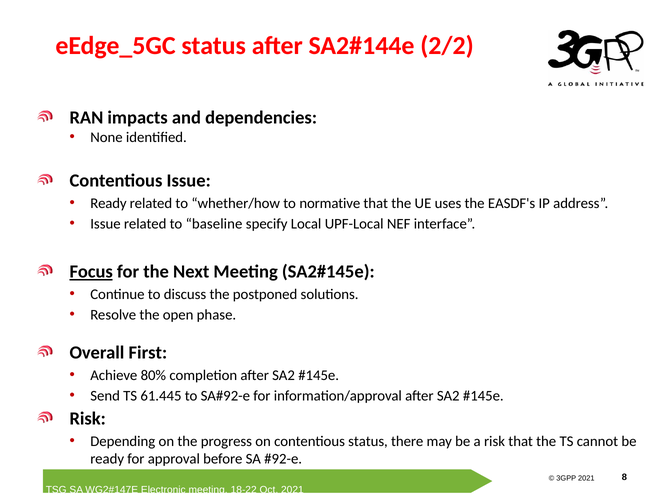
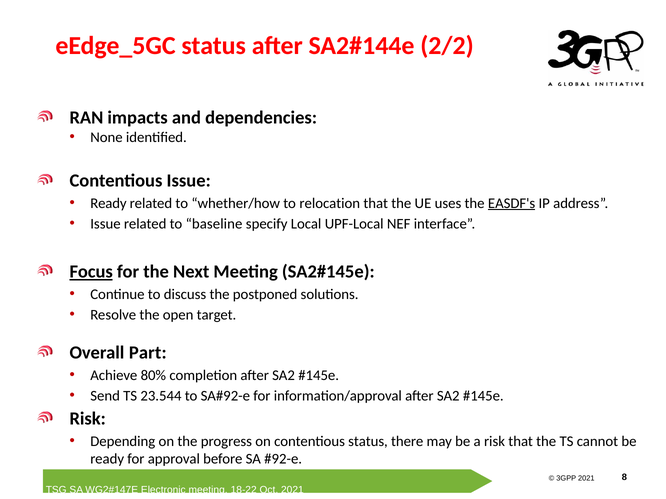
normative: normative -> relocation
EASDF's underline: none -> present
phase: phase -> target
First: First -> Part
61.445: 61.445 -> 23.544
